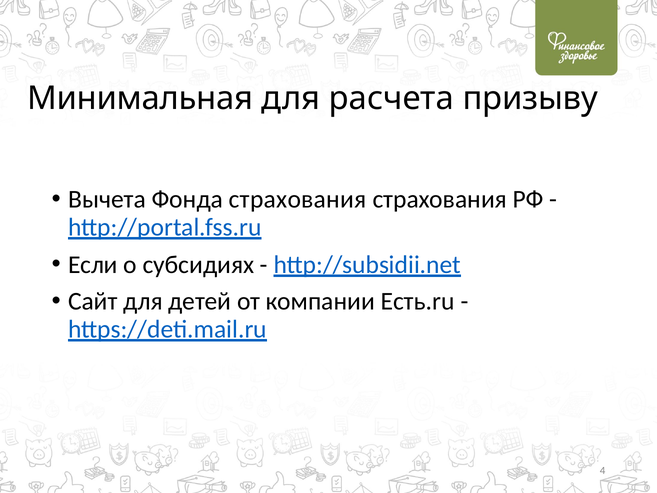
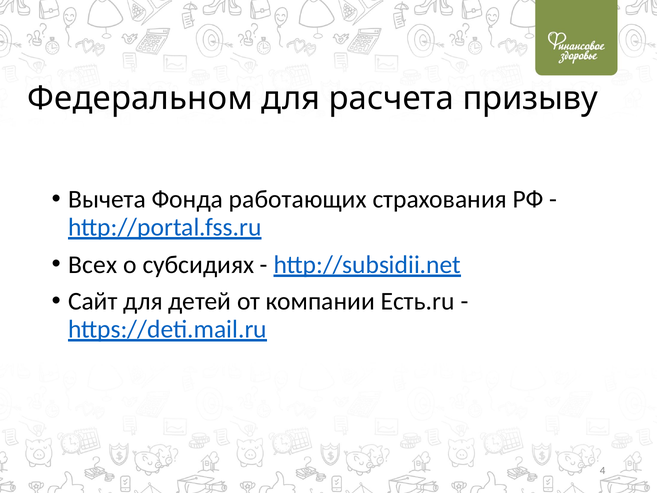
Минимальная: Минимальная -> Федеральном
Фонда страхования: страхования -> работающих
Если: Если -> Всех
